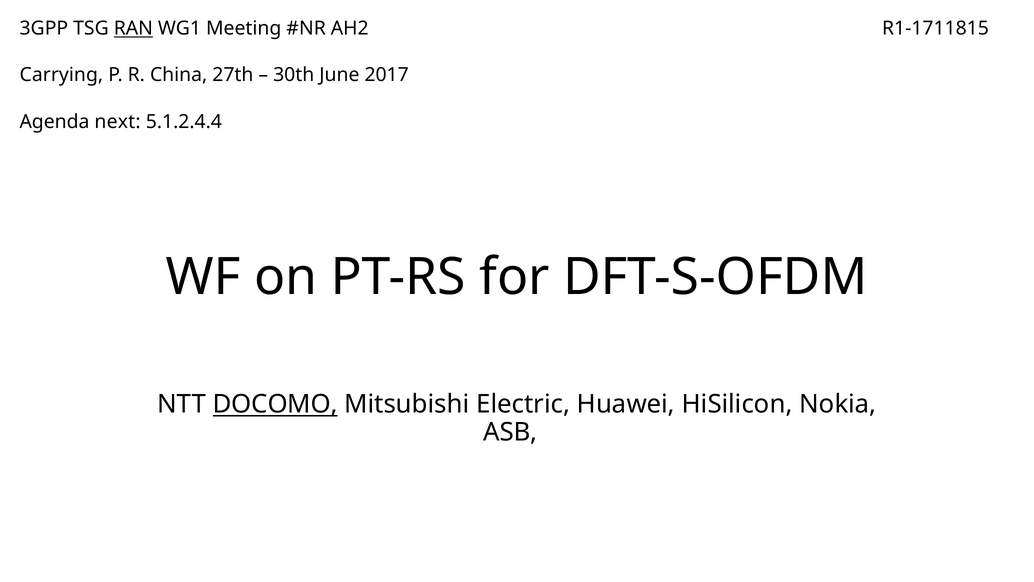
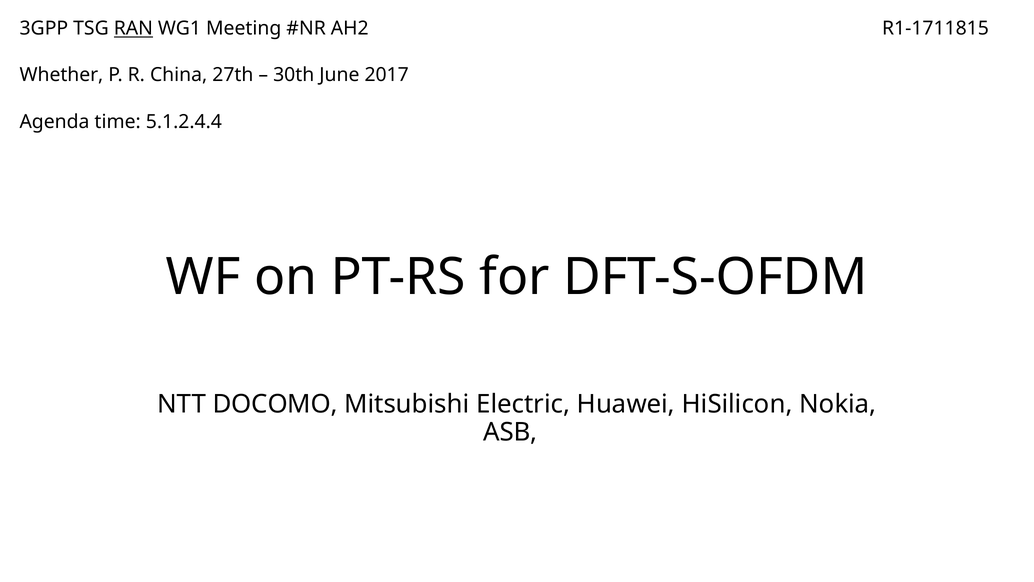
Carrying: Carrying -> Whether
next: next -> time
DOCOMO underline: present -> none
